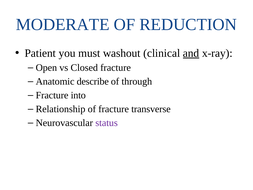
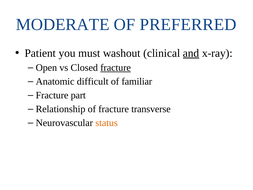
REDUCTION: REDUCTION -> PREFERRED
fracture at (116, 68) underline: none -> present
describe: describe -> difficult
through: through -> familiar
into: into -> part
status colour: purple -> orange
